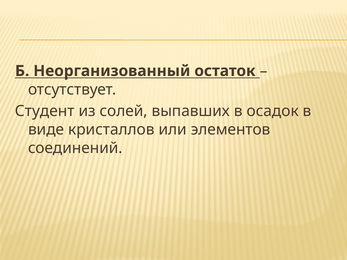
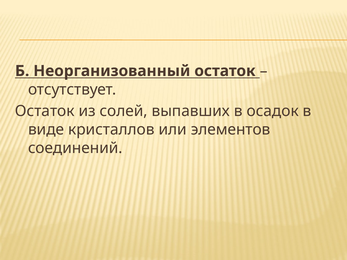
Студент at (45, 111): Студент -> Остаток
